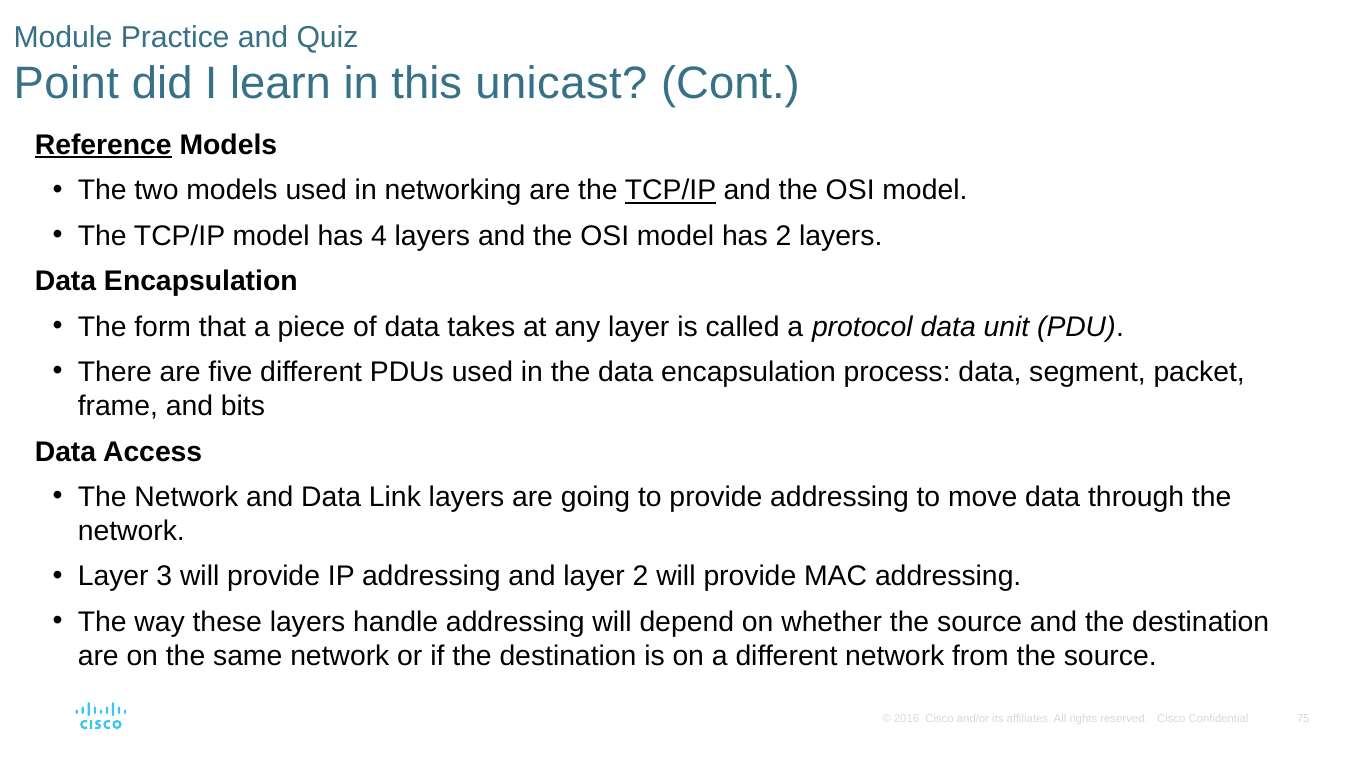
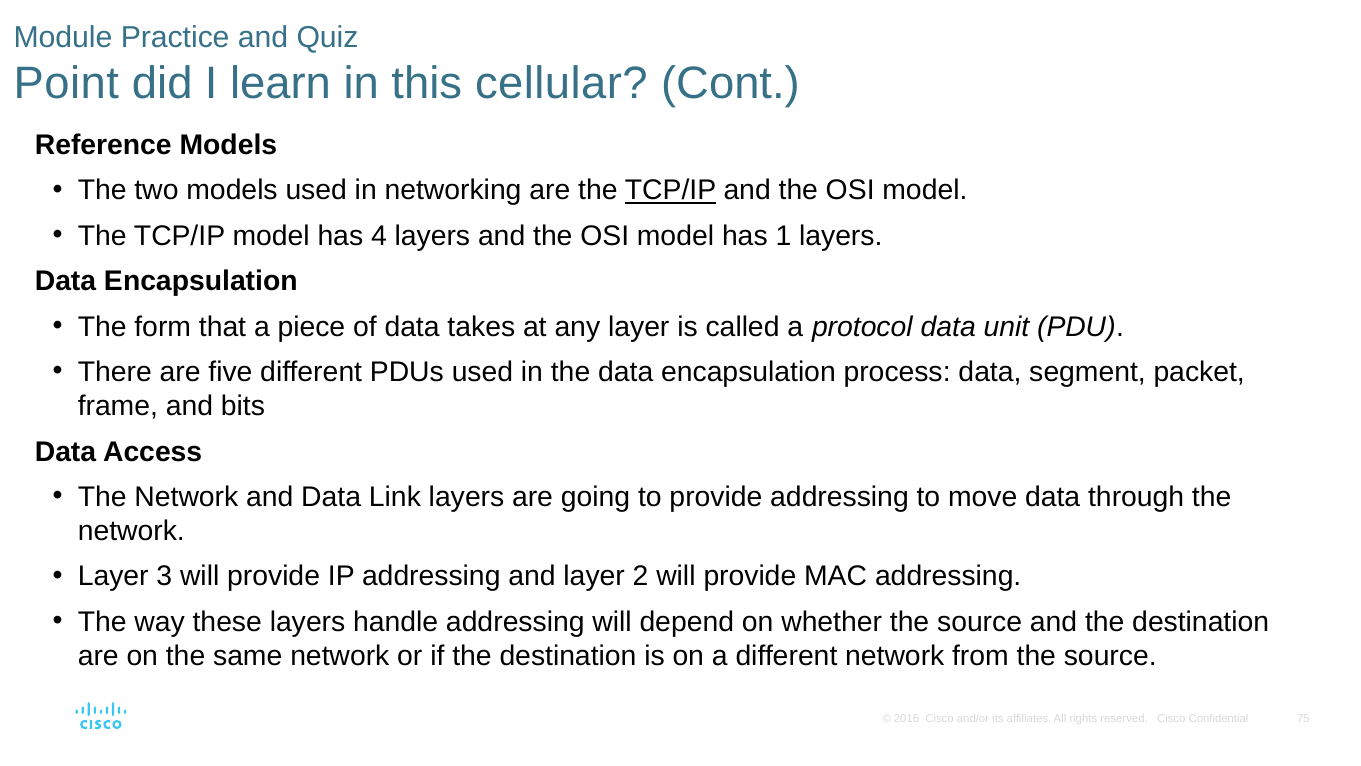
unicast: unicast -> cellular
Reference underline: present -> none
has 2: 2 -> 1
